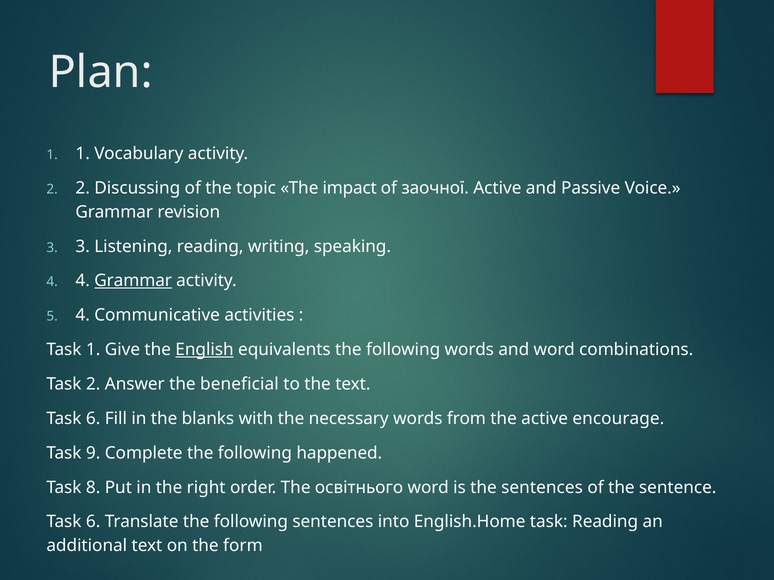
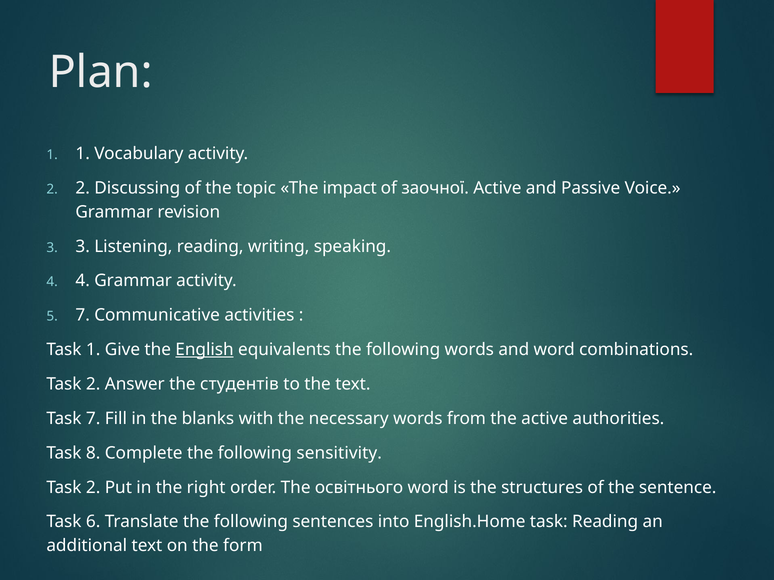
Grammar at (133, 281) underline: present -> none
5 4: 4 -> 7
beneficial: beneficial -> студентів
6 at (93, 419): 6 -> 7
encourage: encourage -> authorities
9: 9 -> 8
happened: happened -> sensitivity
8 at (93, 488): 8 -> 2
the sentences: sentences -> structures
